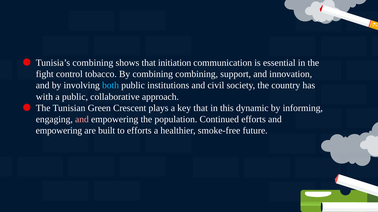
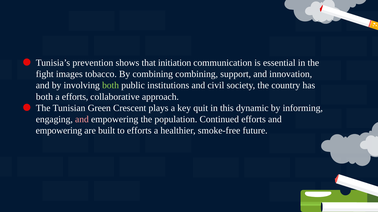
Tunisia’s combining: combining -> prevention
control: control -> images
both at (111, 86) colour: light blue -> light green
with at (44, 97): with -> both
a public: public -> efforts
key that: that -> quit
